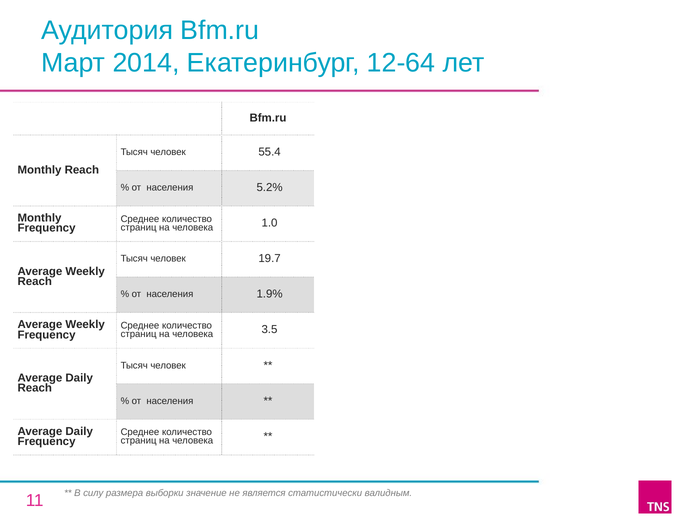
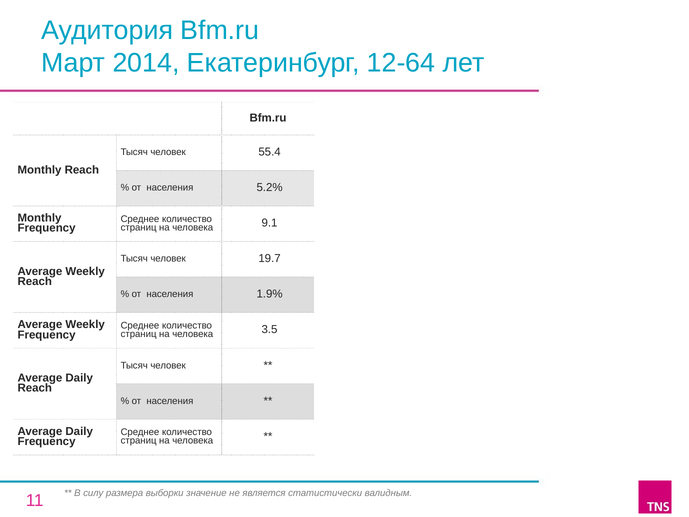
1.0: 1.0 -> 9.1
